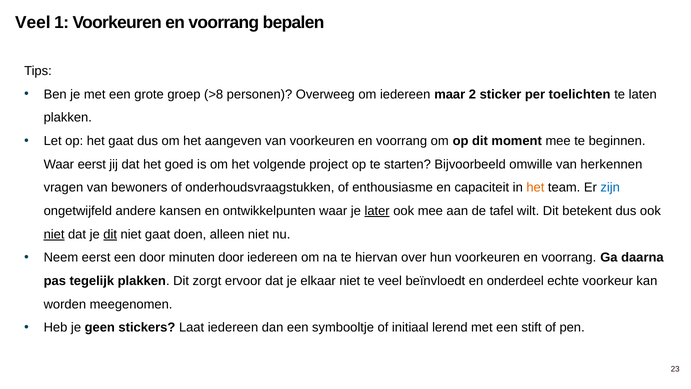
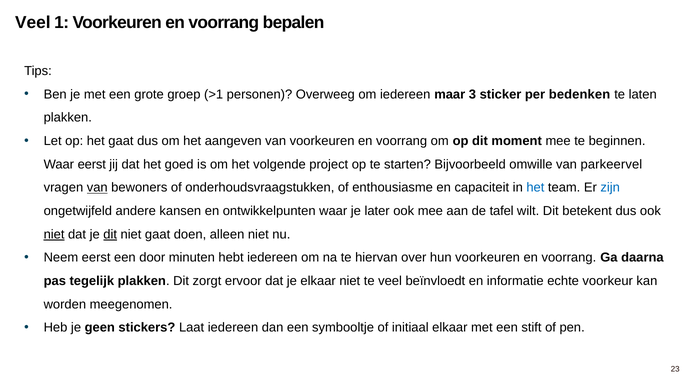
>8: >8 -> >1
2: 2 -> 3
toelichten: toelichten -> bedenken
herkennen: herkennen -> parkeervel
van at (97, 187) underline: none -> present
het at (535, 187) colour: orange -> blue
later underline: present -> none
minuten door: door -> hebt
onderdeel: onderdeel -> informatie
initiaal lerend: lerend -> elkaar
